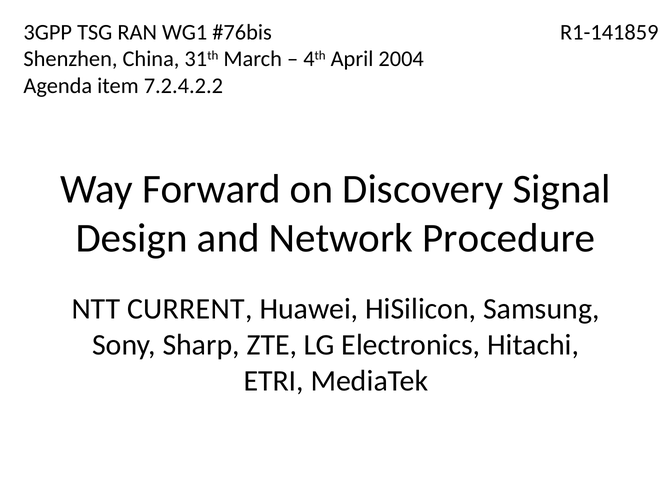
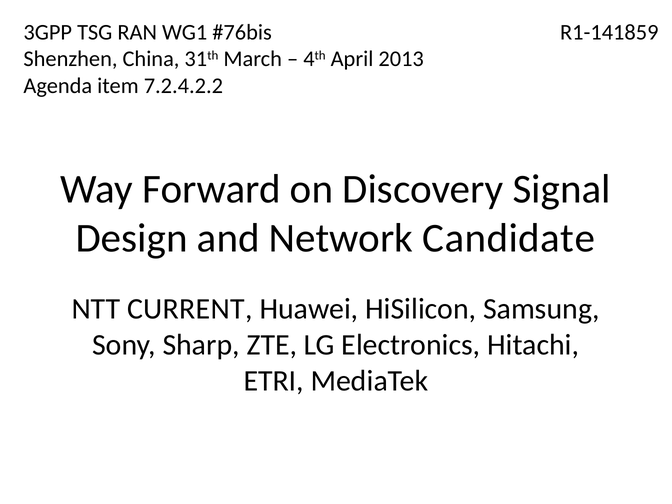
2004: 2004 -> 2013
Procedure: Procedure -> Candidate
